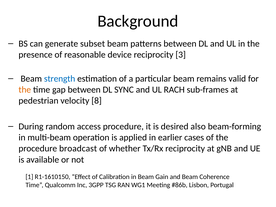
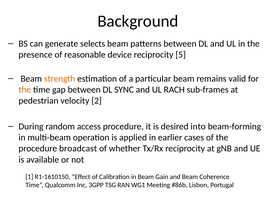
subset: subset -> selects
3: 3 -> 5
strength colour: blue -> orange
8: 8 -> 2
also: also -> into
